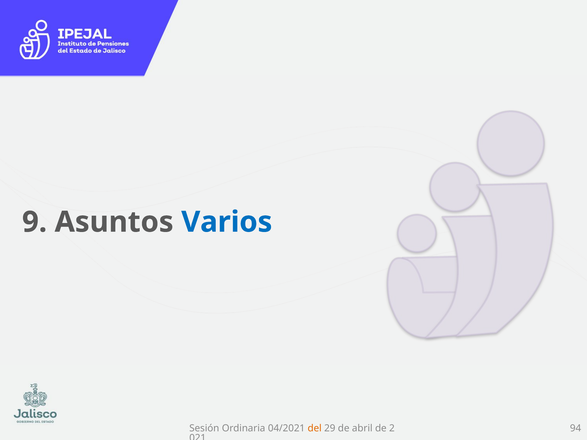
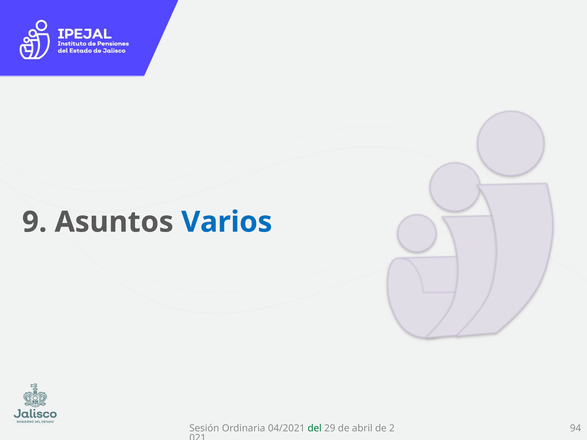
del colour: orange -> green
